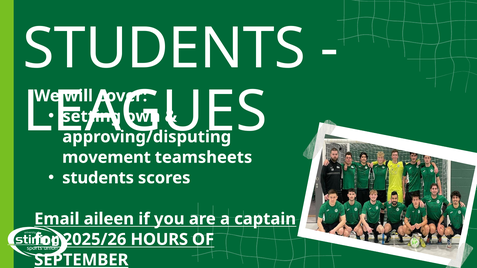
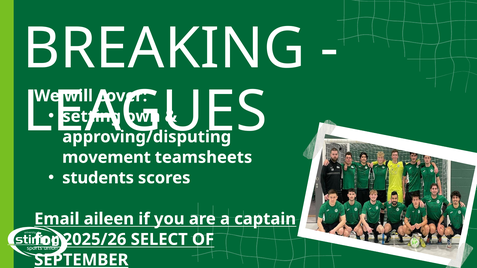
STUDENTS at (164, 49): STUDENTS -> BREAKING
HOURS: HOURS -> SELECT
